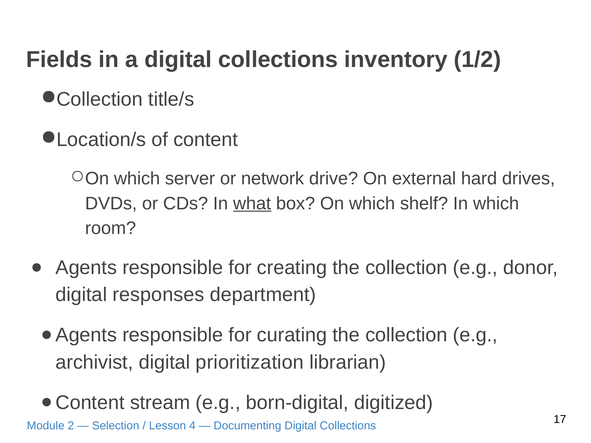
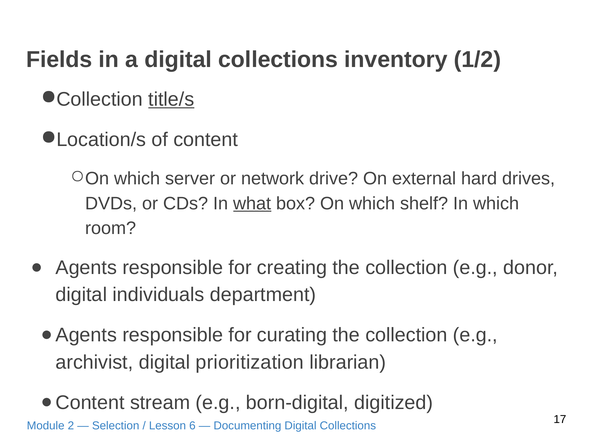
title/s underline: none -> present
responses: responses -> individuals
4: 4 -> 6
